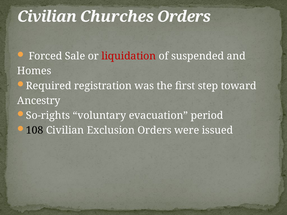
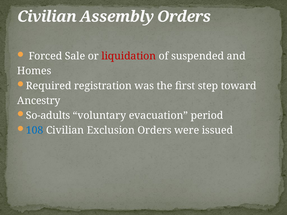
Churches: Churches -> Assembly
So-rights: So-rights -> So-adults
108 colour: black -> blue
